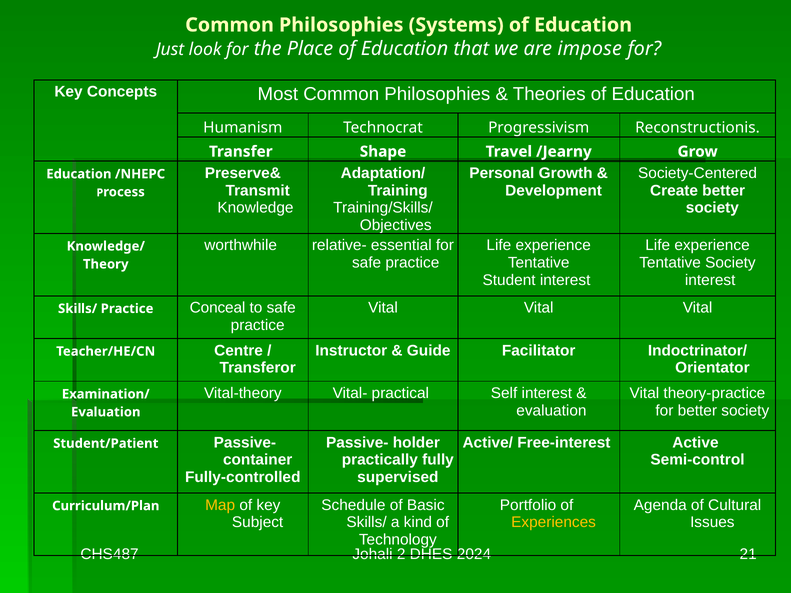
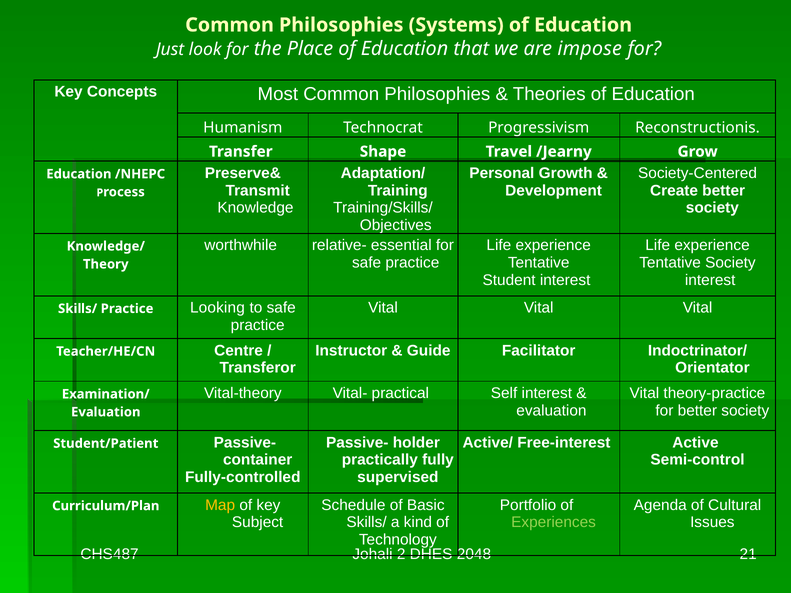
Conceal: Conceal -> Looking
Experiences colour: yellow -> light green
2024: 2024 -> 2048
